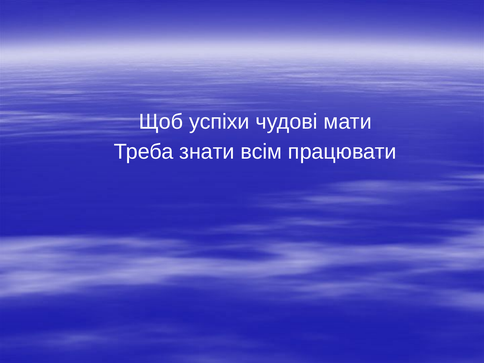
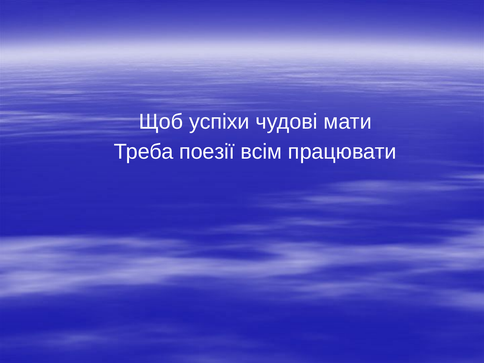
знати: знати -> поезії
